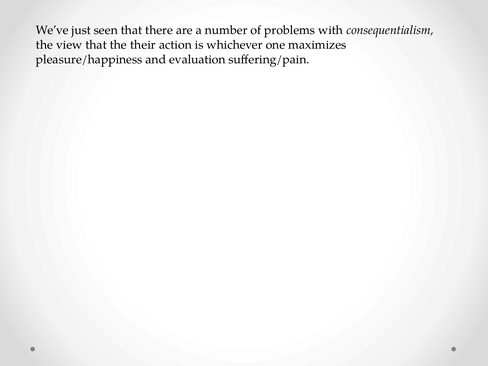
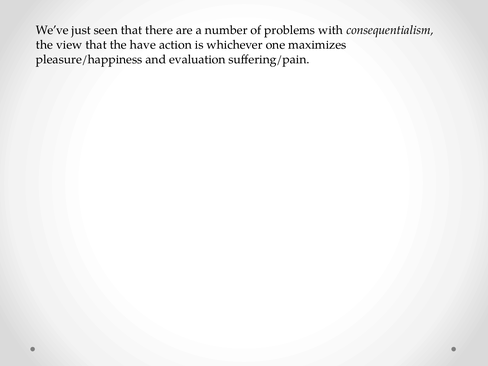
their: their -> have
